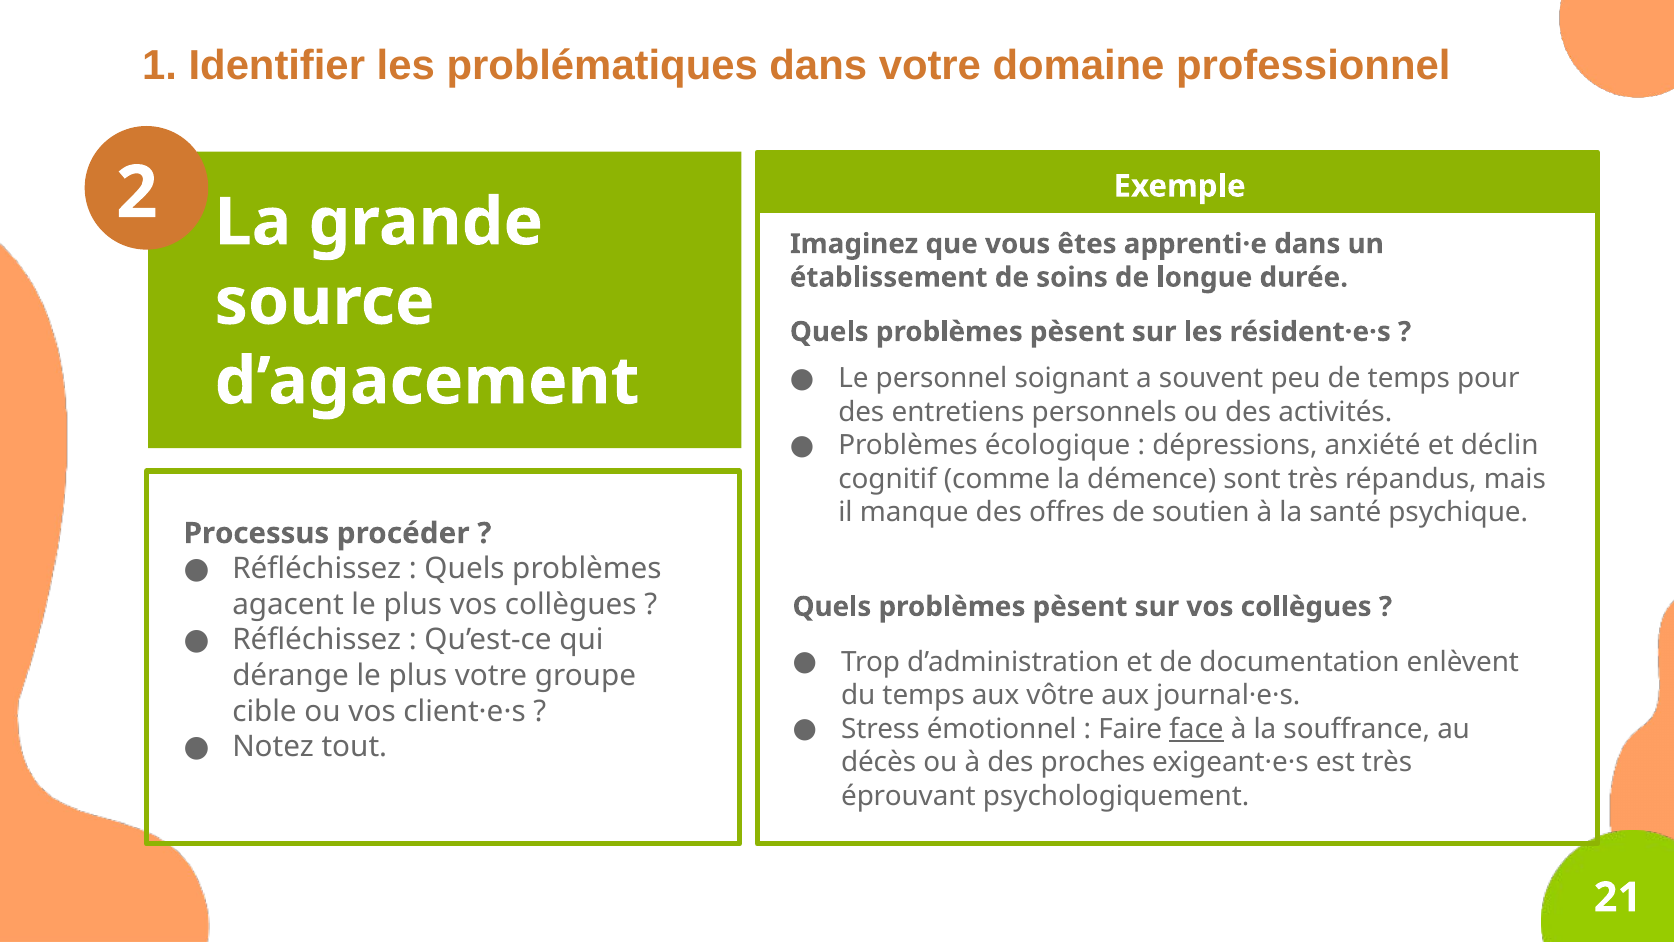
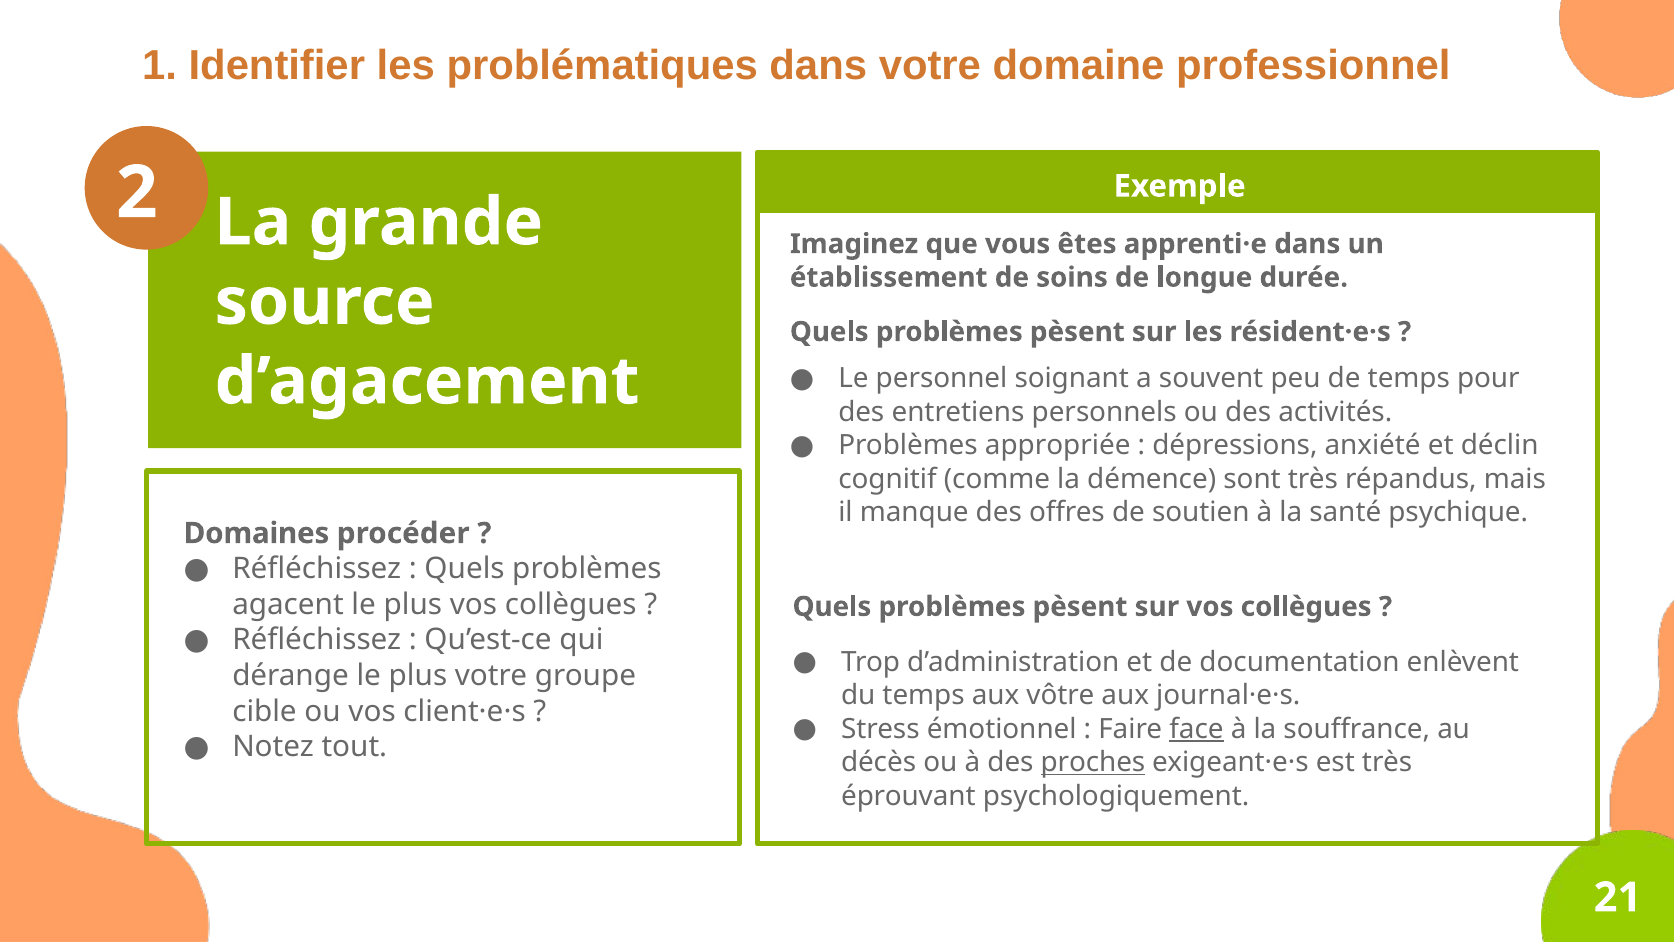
écologique: écologique -> appropriée
Processus: Processus -> Domaines
proches underline: none -> present
